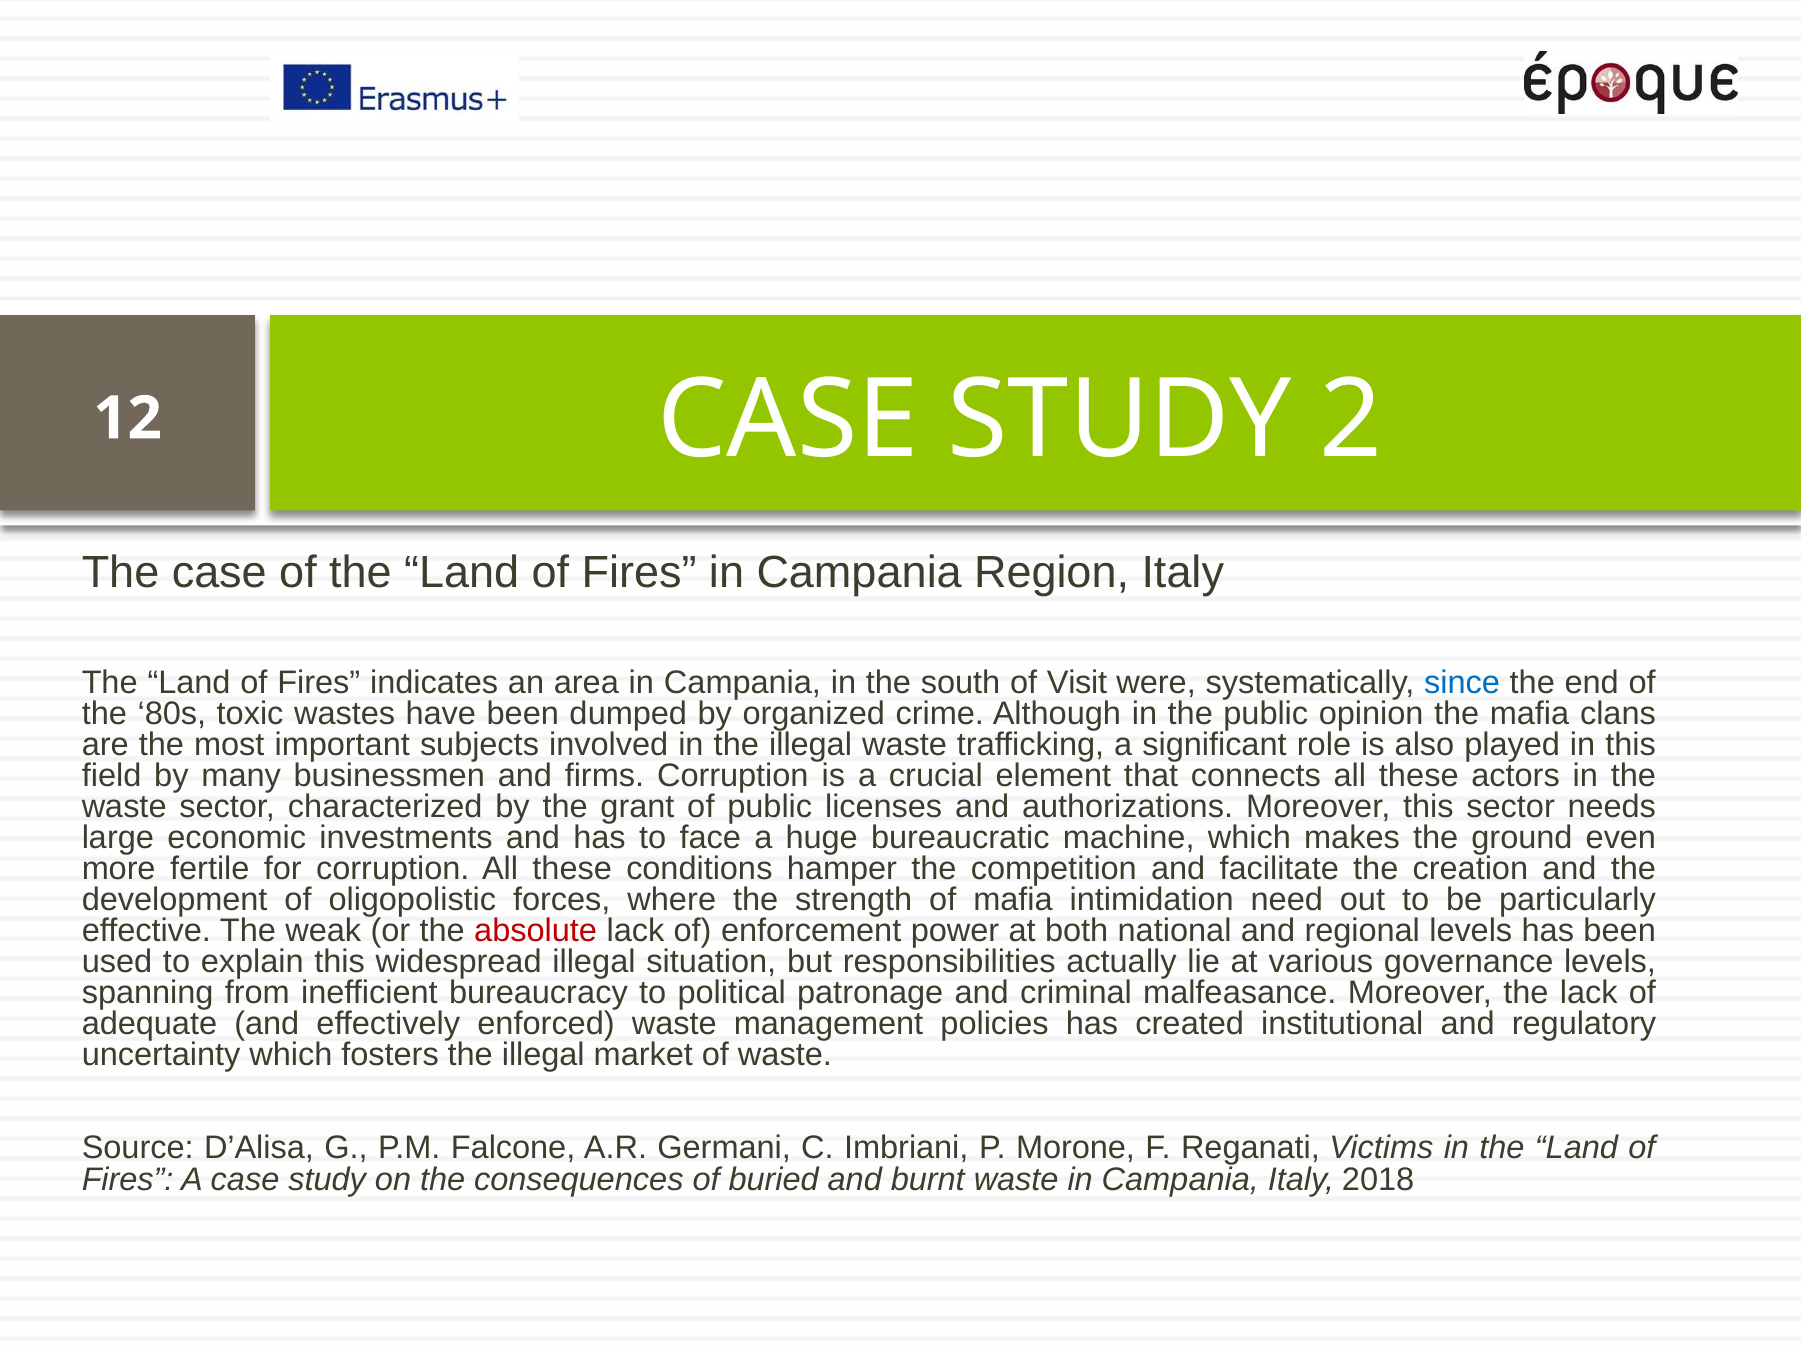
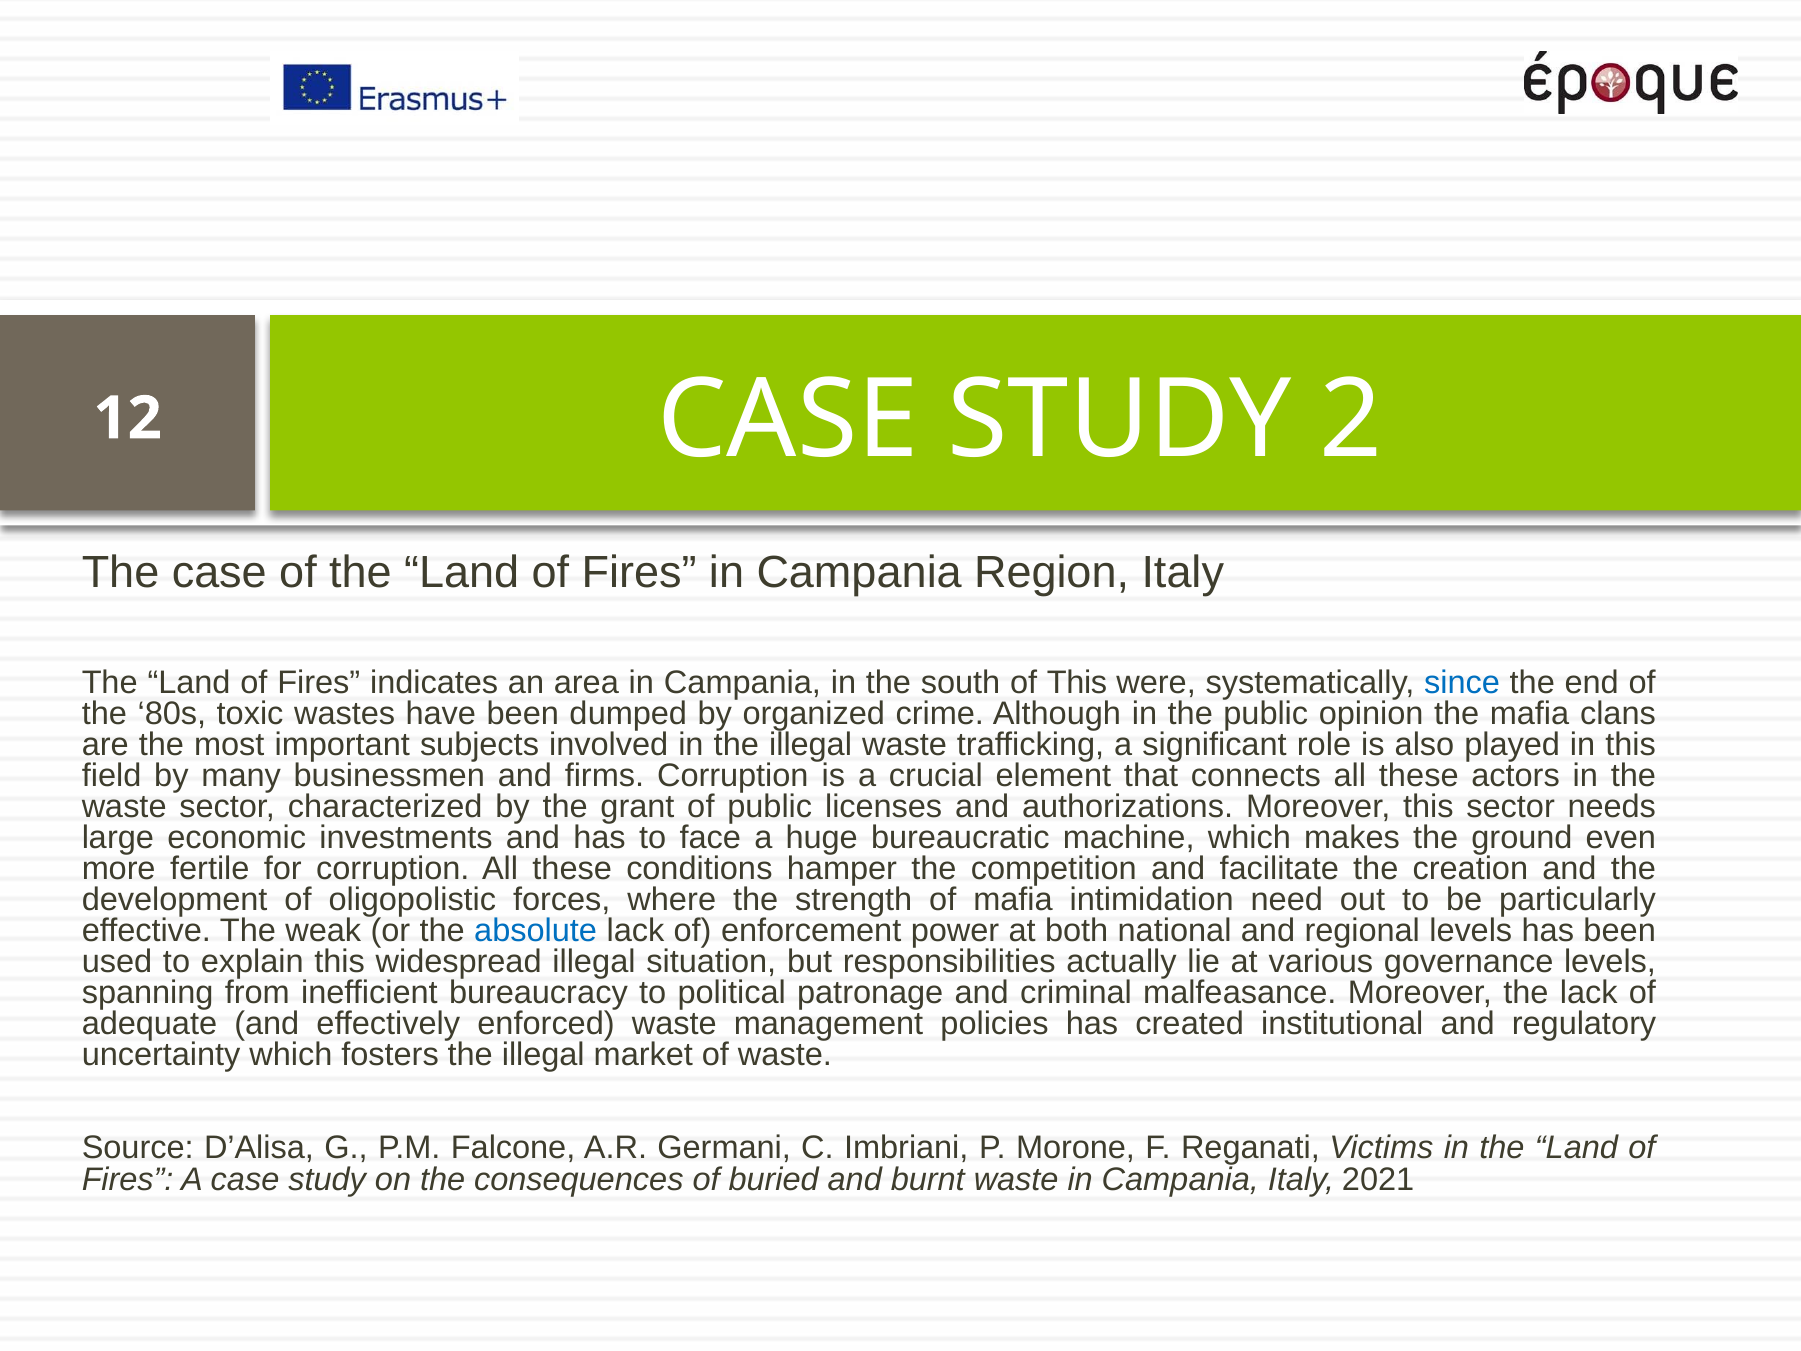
of Visit: Visit -> This
absolute colour: red -> blue
2018: 2018 -> 2021
